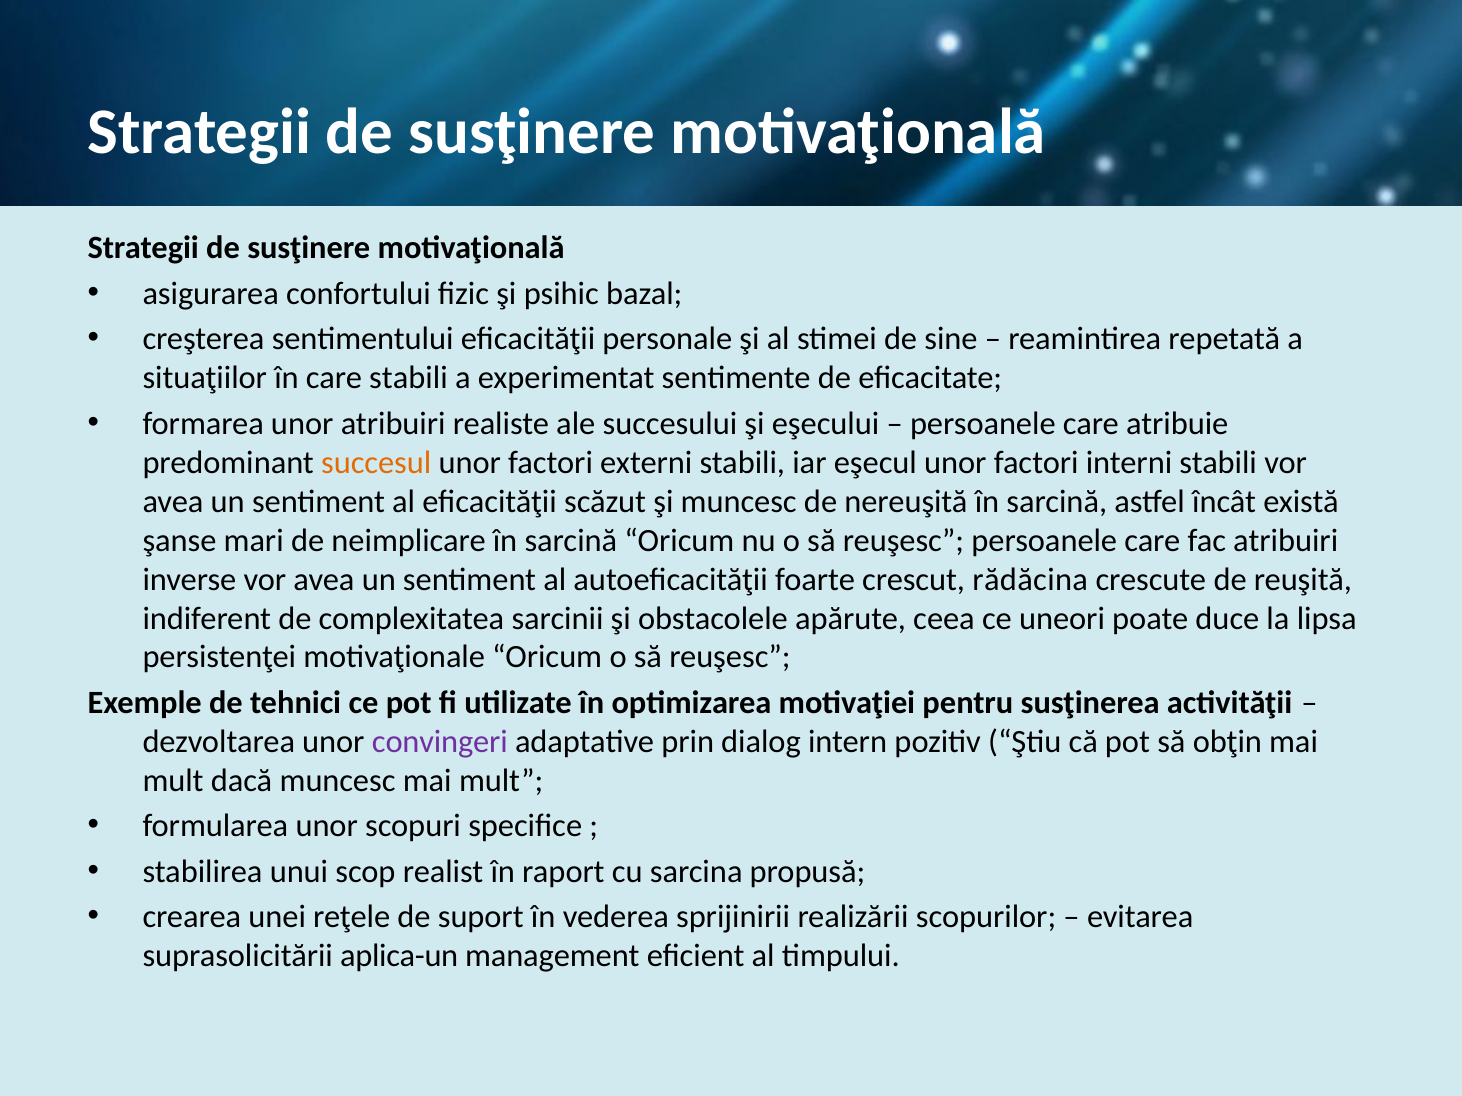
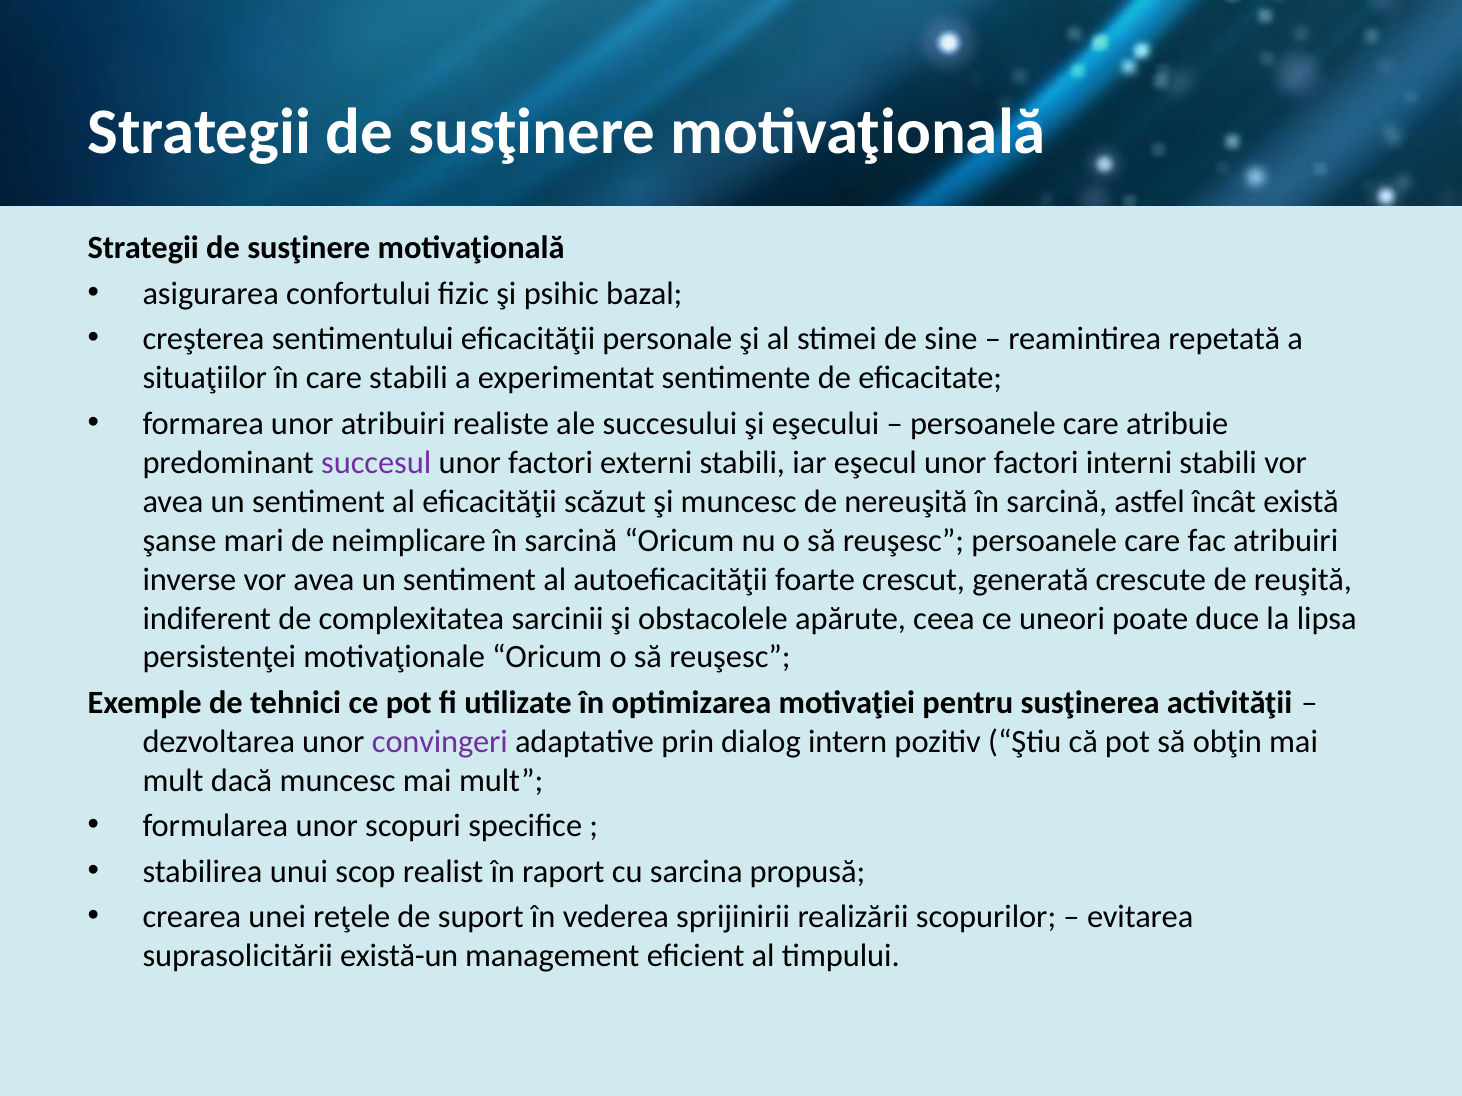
succesul colour: orange -> purple
rădăcina: rădăcina -> generată
aplica-un: aplica-un -> există-un
